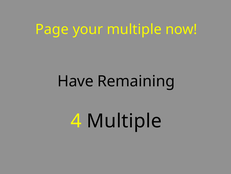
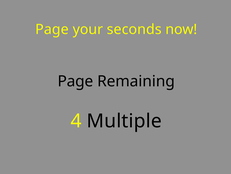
your multiple: multiple -> seconds
Have at (75, 81): Have -> Page
